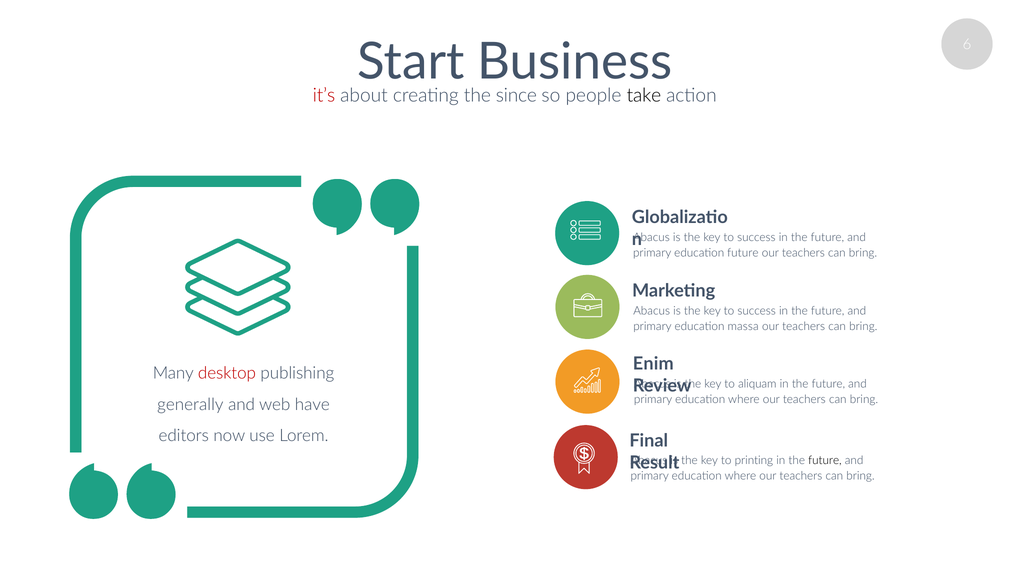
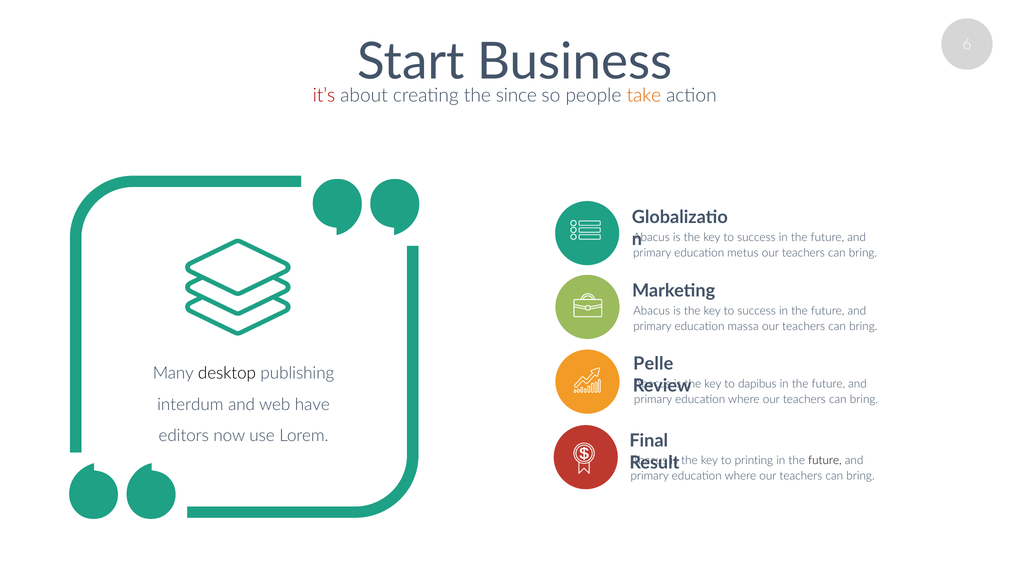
take colour: black -> orange
education future: future -> metus
Enim: Enim -> Pelle
desktop colour: red -> black
aliquam: aliquam -> dapibus
generally: generally -> interdum
